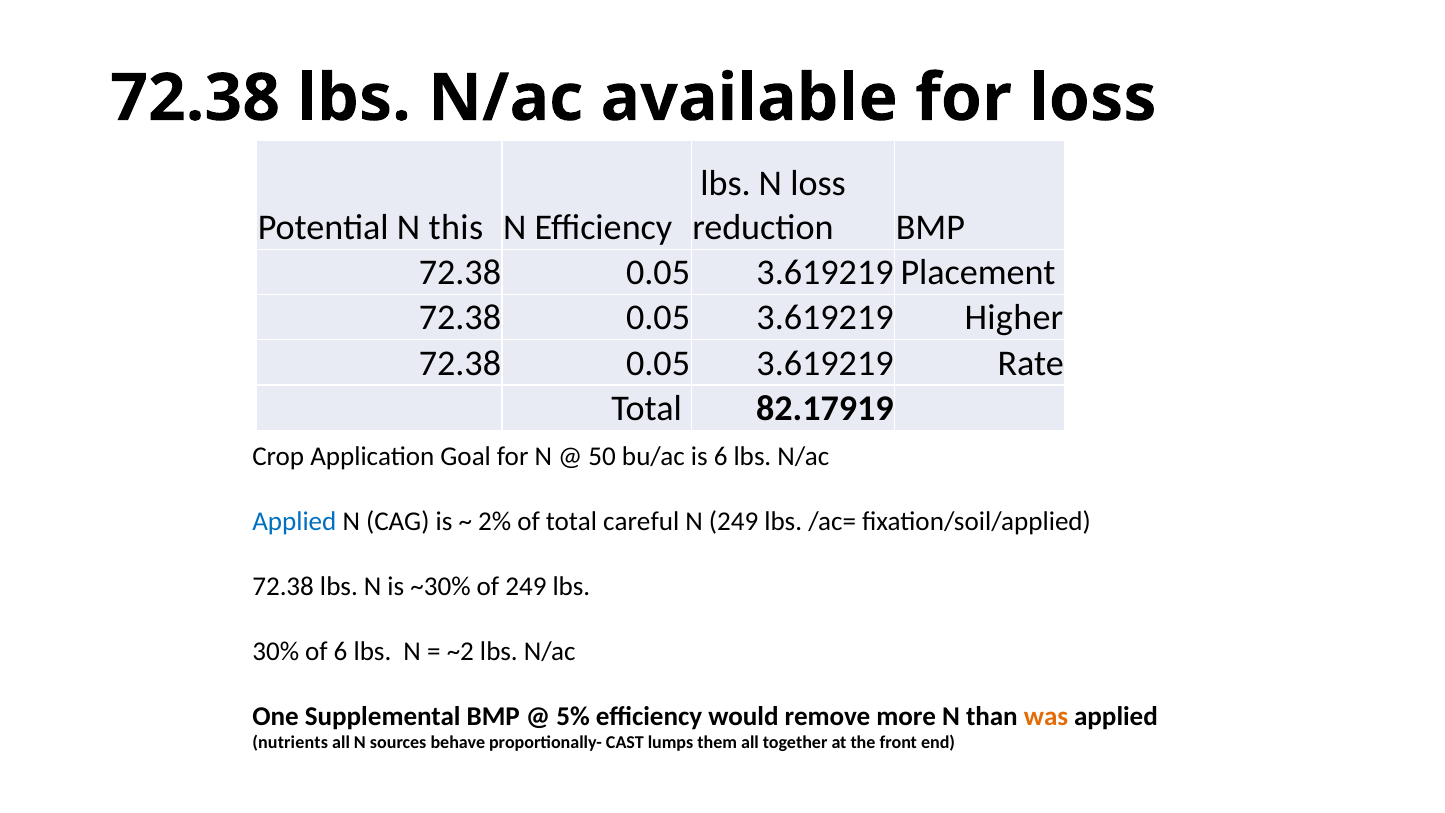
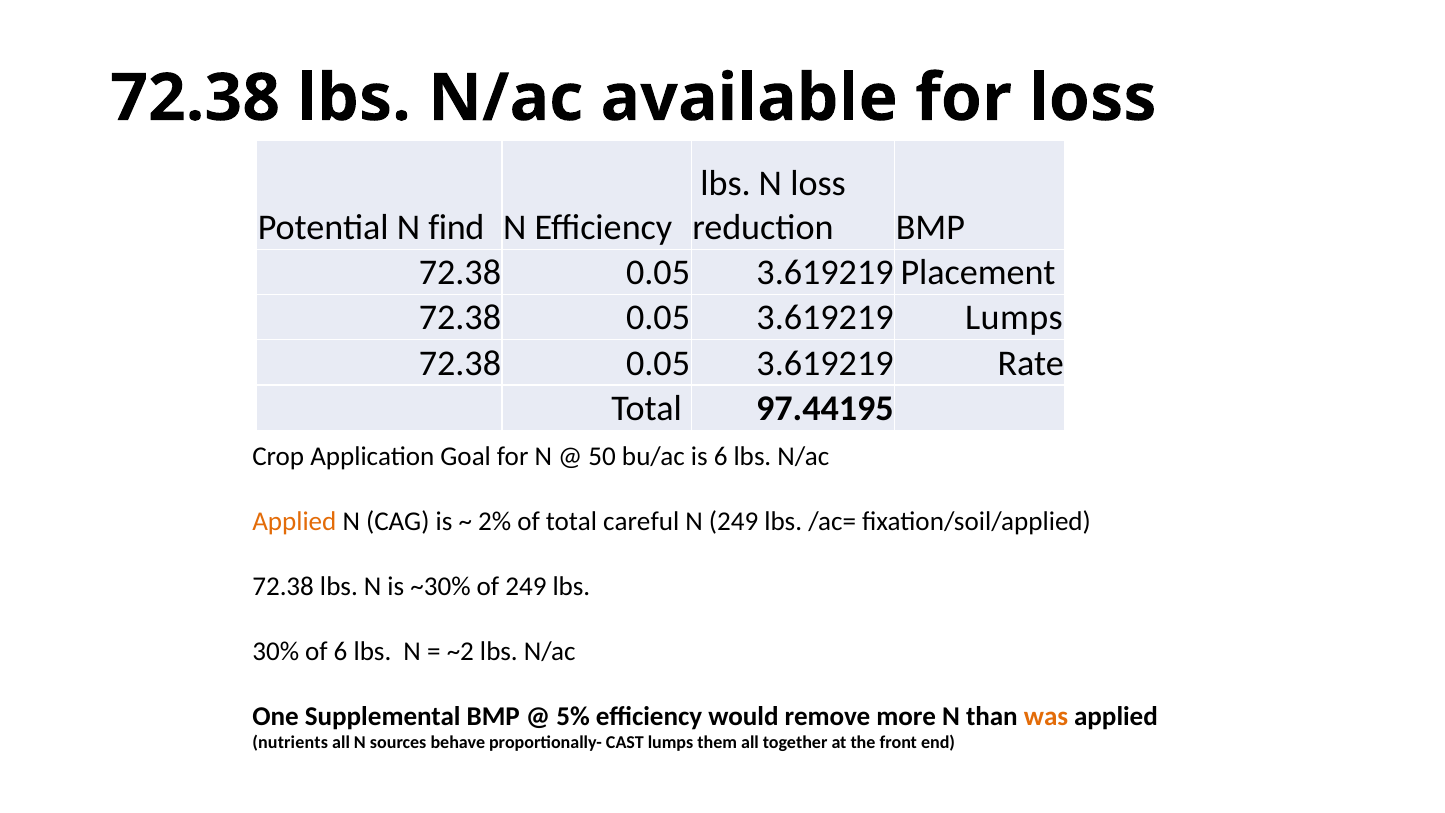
this: this -> find
3.619219 Higher: Higher -> Lumps
82.17919: 82.17919 -> 97.44195
Applied at (294, 521) colour: blue -> orange
